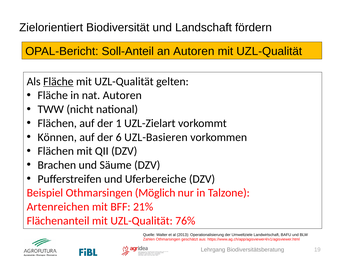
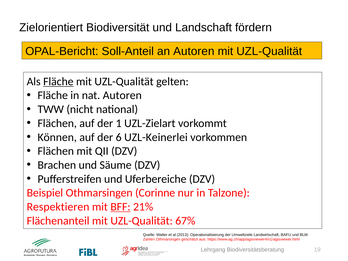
UZL-Basieren: UZL-Basieren -> UZL-Keinerlei
Möglich: Möglich -> Corinne
Artenreichen: Artenreichen -> Respektieren
BFF underline: none -> present
76%: 76% -> 67%
